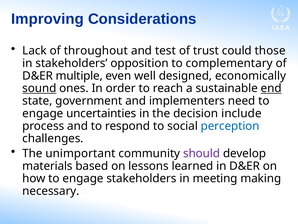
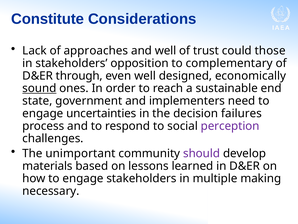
Improving: Improving -> Constitute
throughout: throughout -> approaches
and test: test -> well
multiple: multiple -> through
end underline: present -> none
include: include -> failures
perception colour: blue -> purple
meeting: meeting -> multiple
